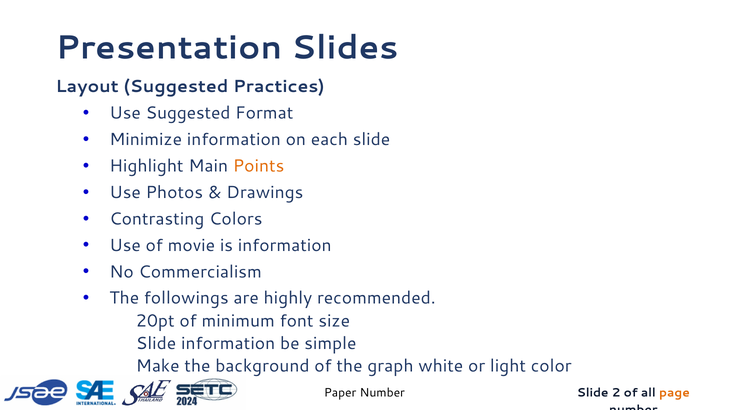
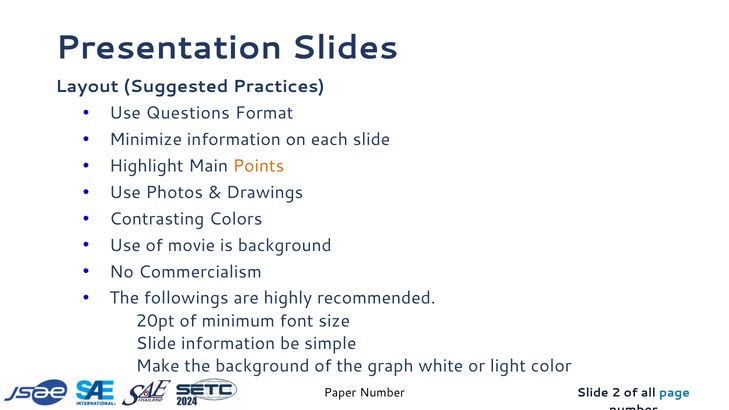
Use Suggested: Suggested -> Questions
is information: information -> background
page colour: orange -> blue
